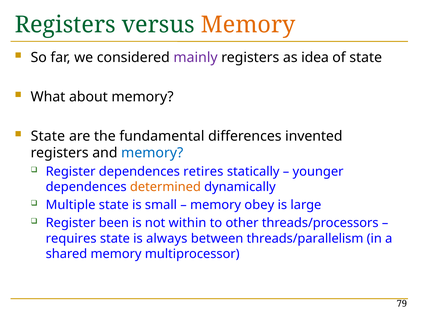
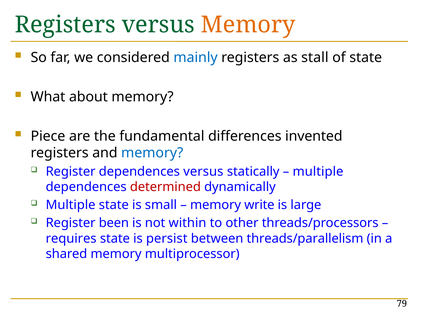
mainly colour: purple -> blue
idea: idea -> stall
State at (48, 136): State -> Piece
dependences retires: retires -> versus
younger at (318, 172): younger -> multiple
determined colour: orange -> red
obey: obey -> write
always: always -> persist
